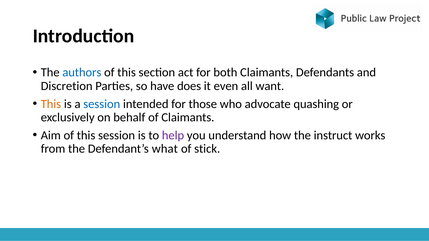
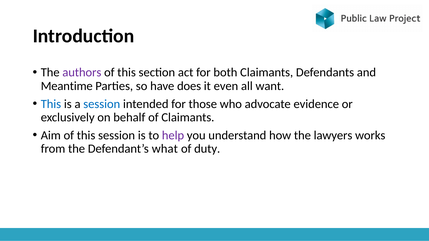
authors colour: blue -> purple
Discretion: Discretion -> Meantime
This at (51, 104) colour: orange -> blue
quashing: quashing -> evidence
instruct: instruct -> lawyers
stick: stick -> duty
